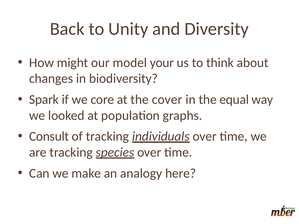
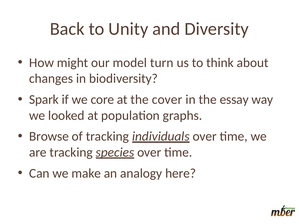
your: your -> turn
equal: equal -> essay
Consult: Consult -> Browse
